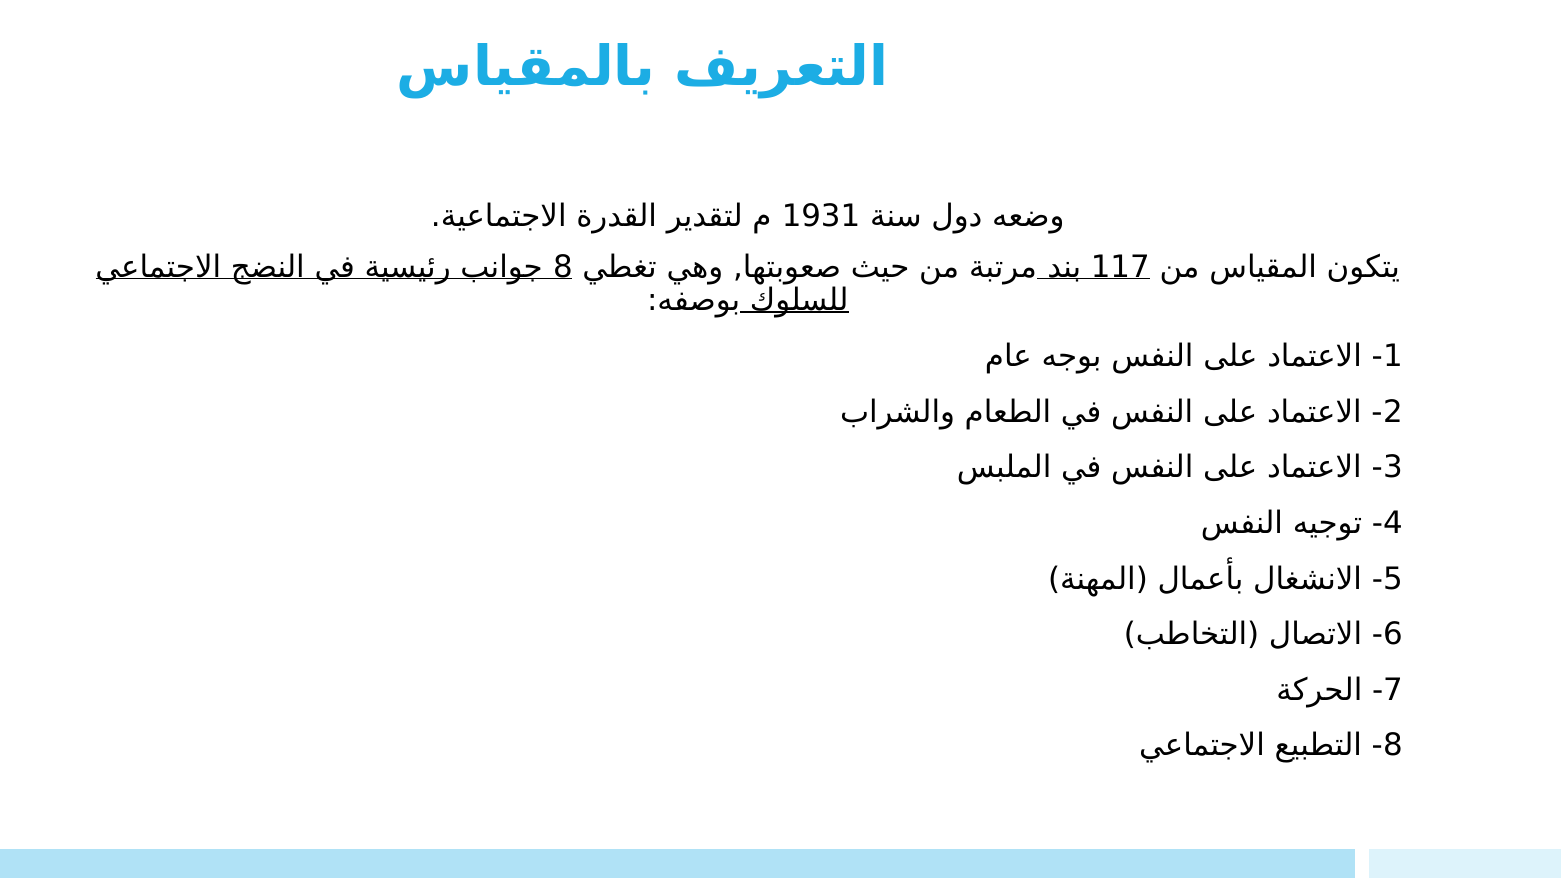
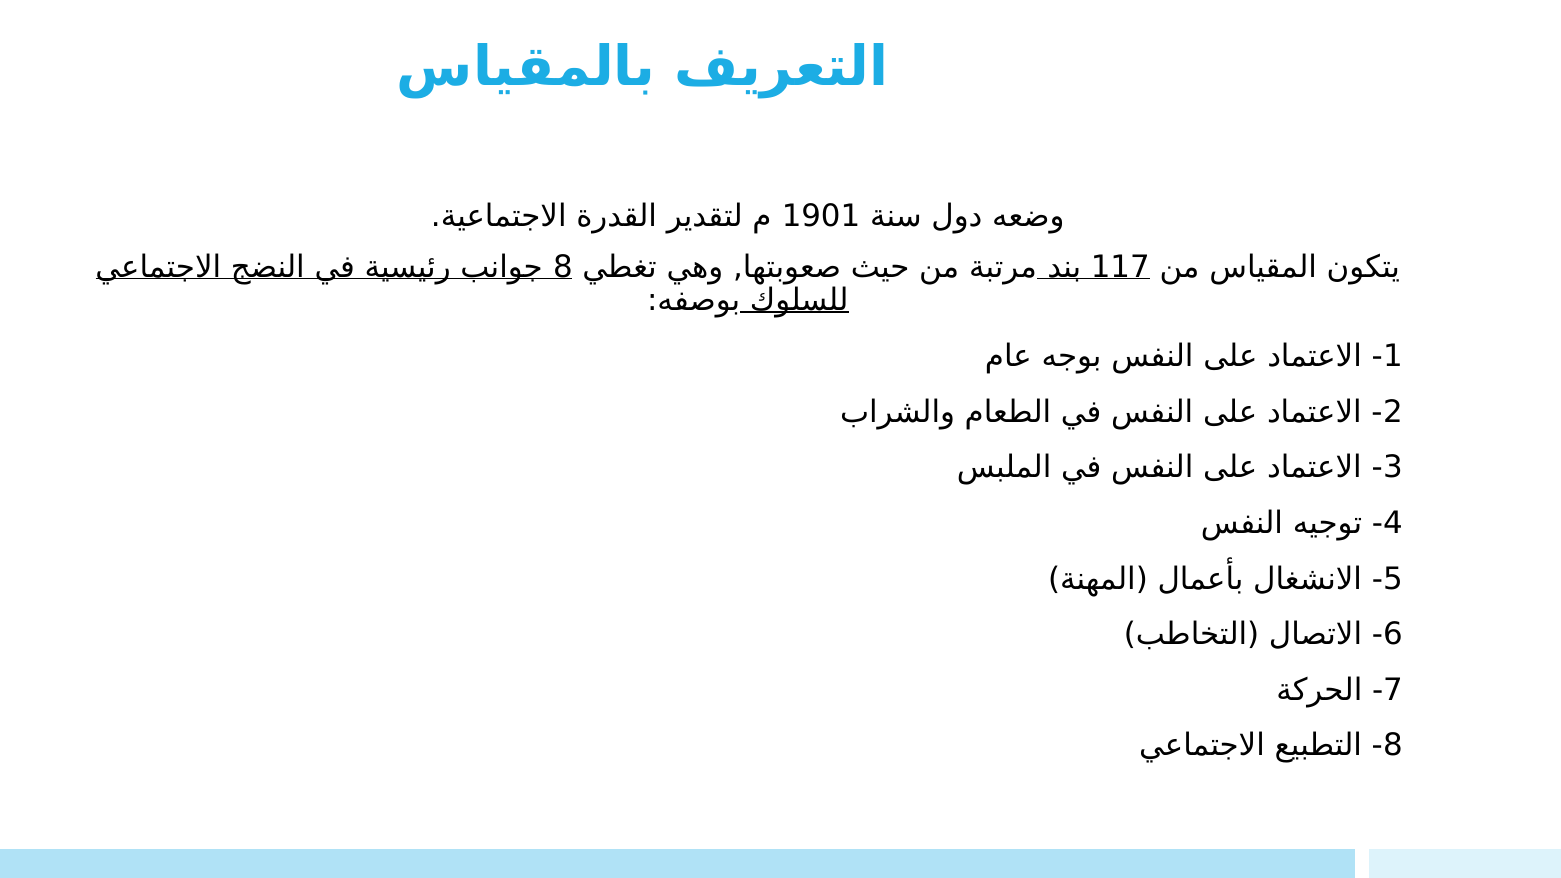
1931: 1931 -> 1901
